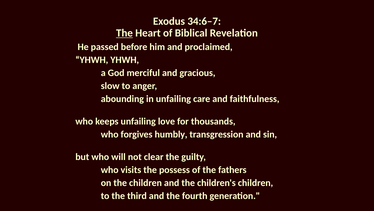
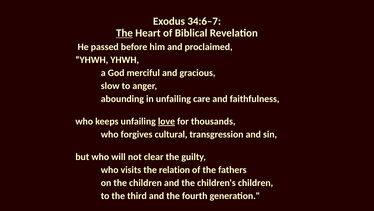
love underline: none -> present
humbly: humbly -> cultural
possess: possess -> relation
